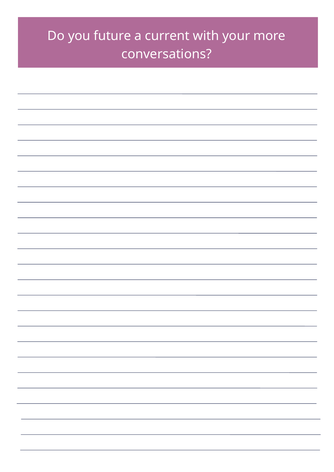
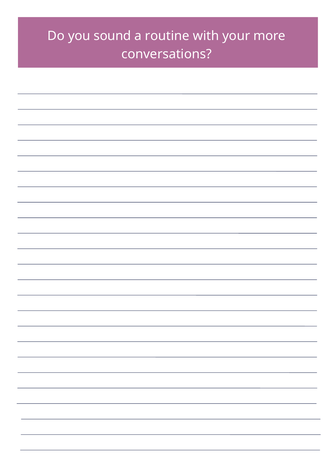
future: future -> sound
current: current -> routine
